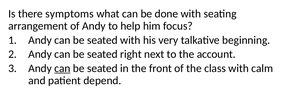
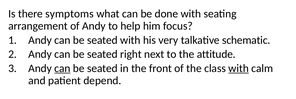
beginning: beginning -> schematic
account: account -> attitude
with at (239, 68) underline: none -> present
